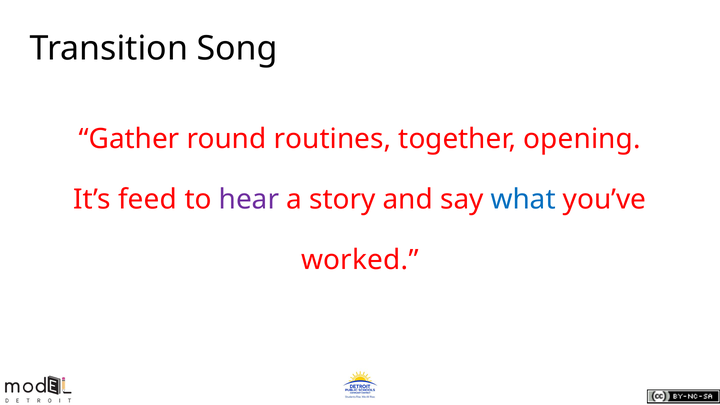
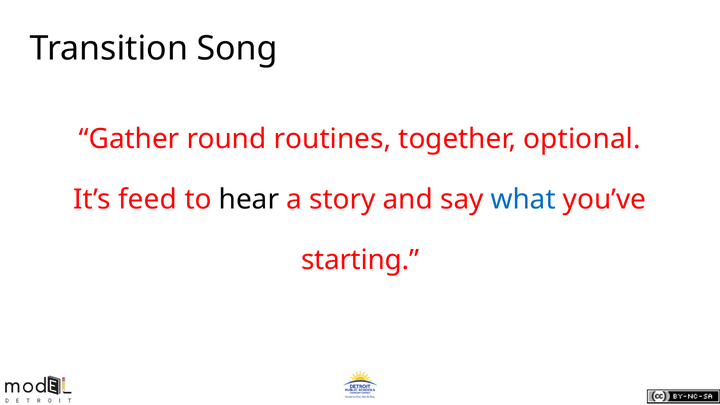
opening: opening -> optional
hear colour: purple -> black
worked: worked -> starting
